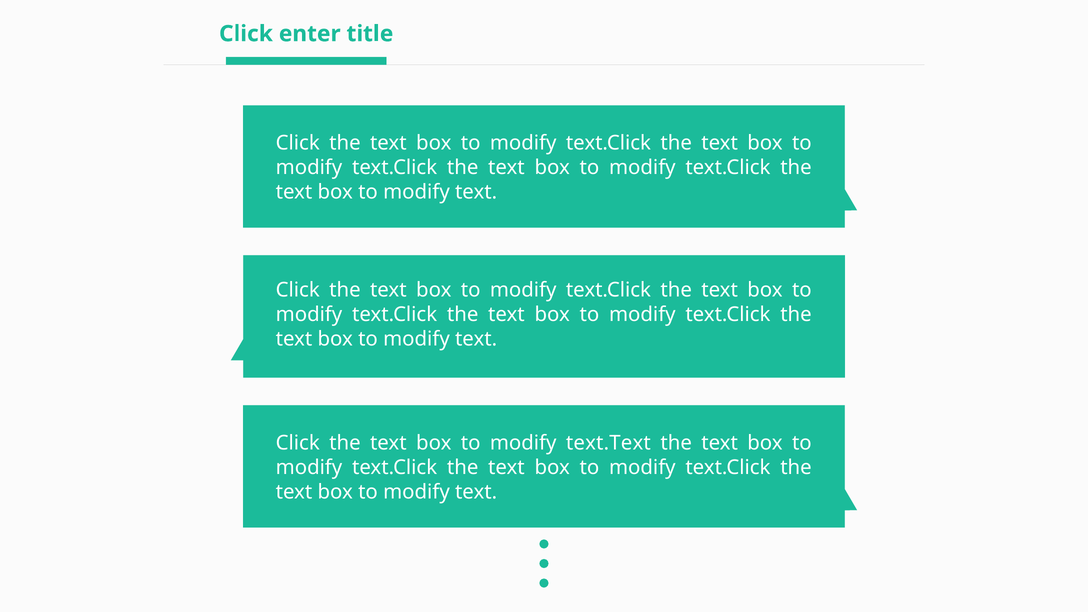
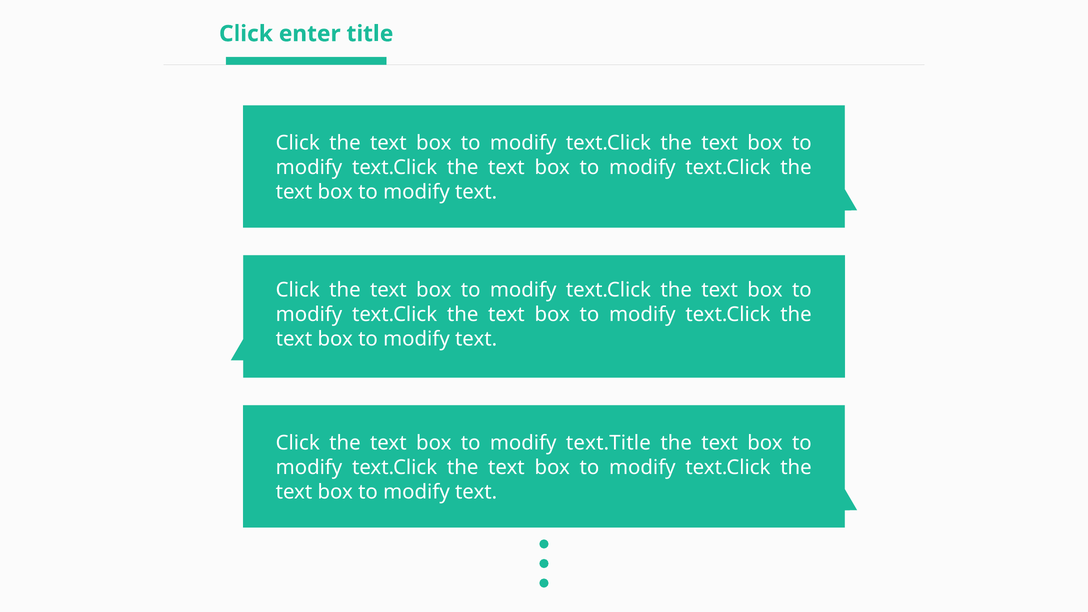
text.Text: text.Text -> text.Title
